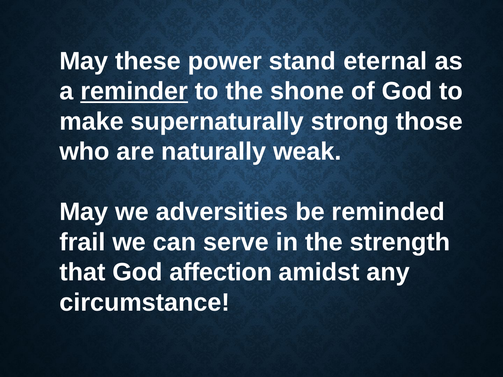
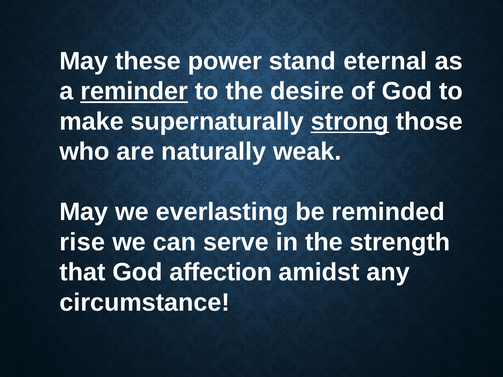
shone: shone -> desire
strong underline: none -> present
adversities: adversities -> everlasting
frail: frail -> rise
